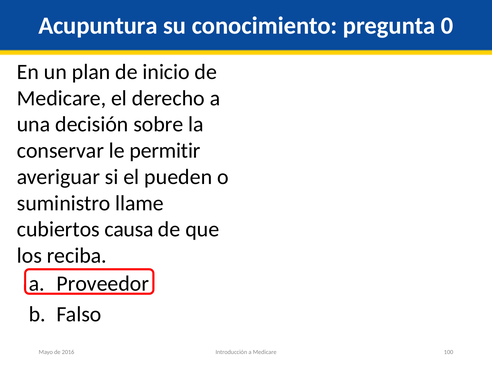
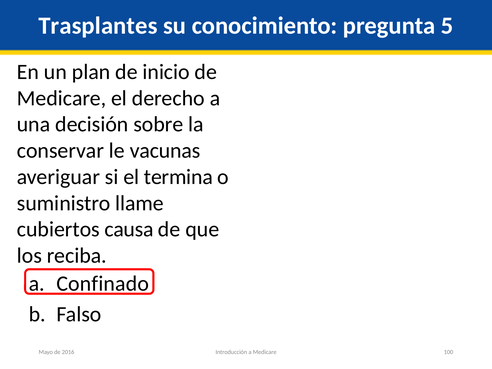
Acupuntura: Acupuntura -> Trasplantes
0: 0 -> 5
permitir: permitir -> vacunas
pueden: pueden -> termina
Proveedor: Proveedor -> Confinado
